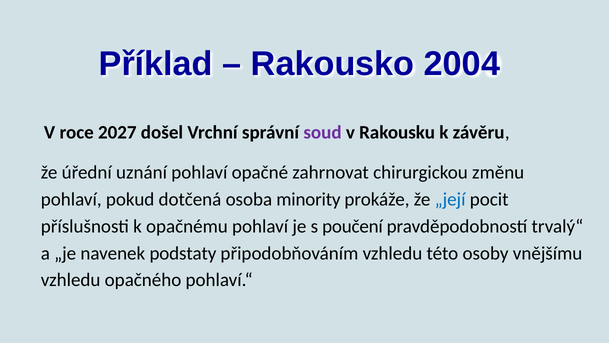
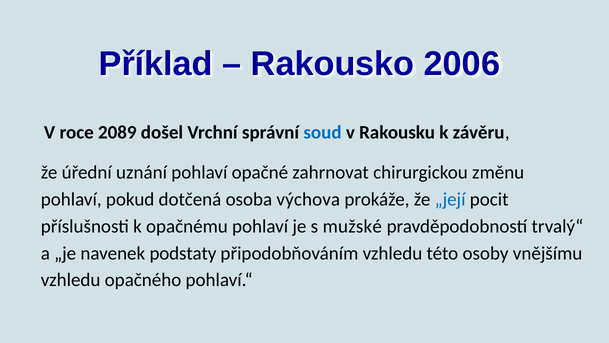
2004: 2004 -> 2006
2027: 2027 -> 2089
soud colour: purple -> blue
minority: minority -> výchova
poučení: poučení -> mužské
